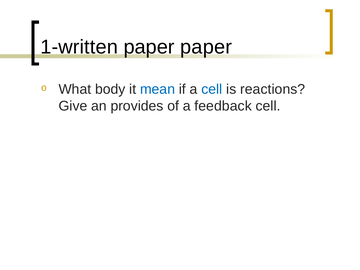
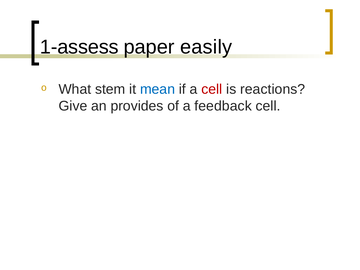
1-written: 1-written -> 1-assess
paper paper: paper -> easily
body: body -> stem
cell at (212, 89) colour: blue -> red
